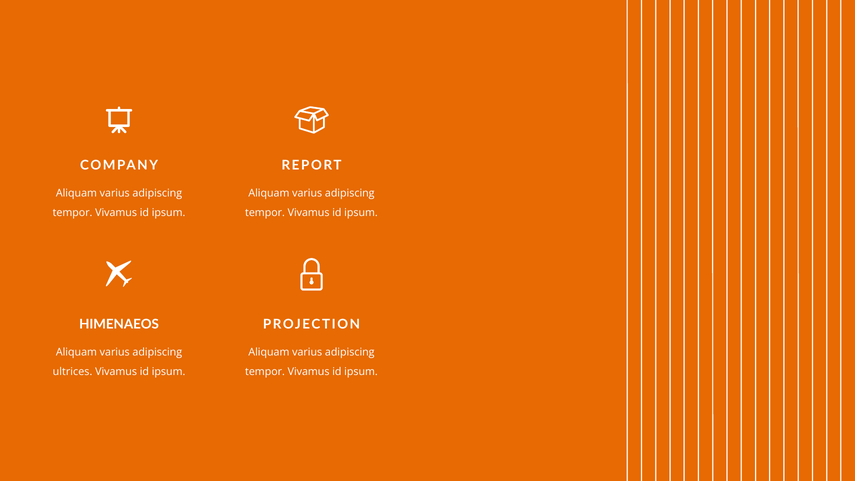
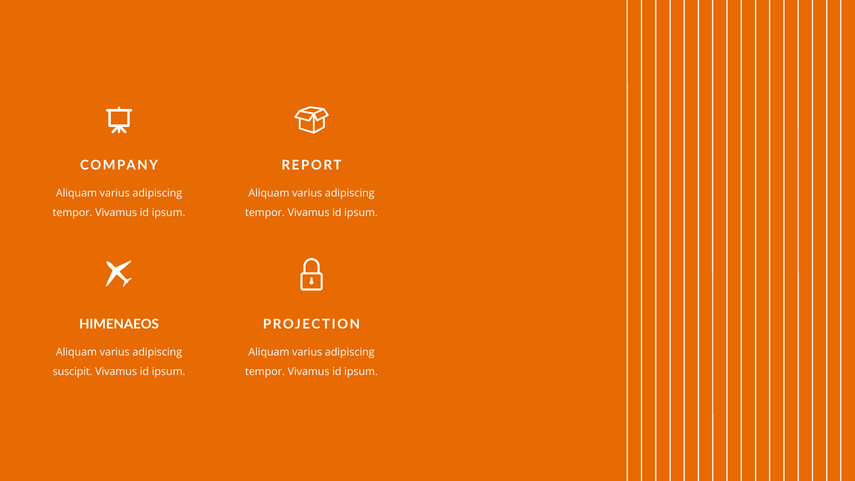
ultrices: ultrices -> suscipit
